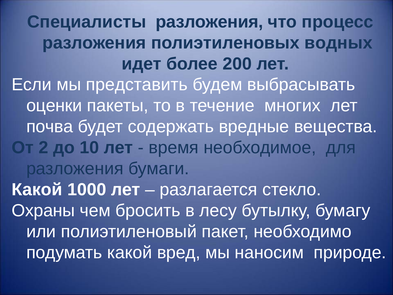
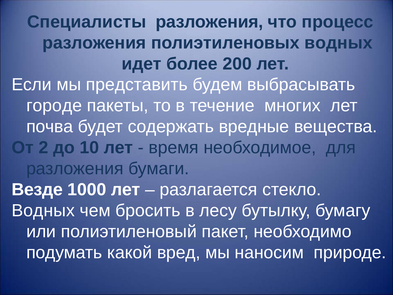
оценки: оценки -> городе
Какой at (37, 189): Какой -> Везде
Охраны at (43, 210): Охраны -> Водных
